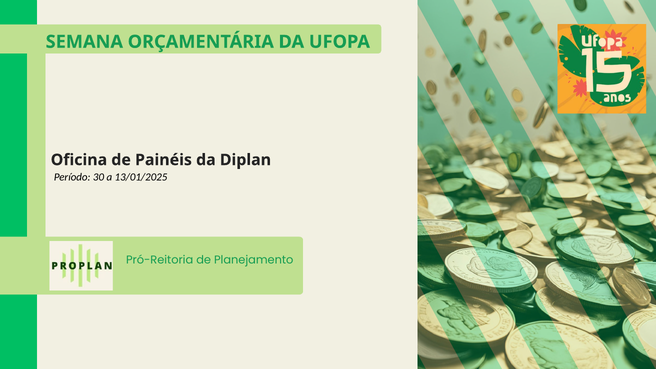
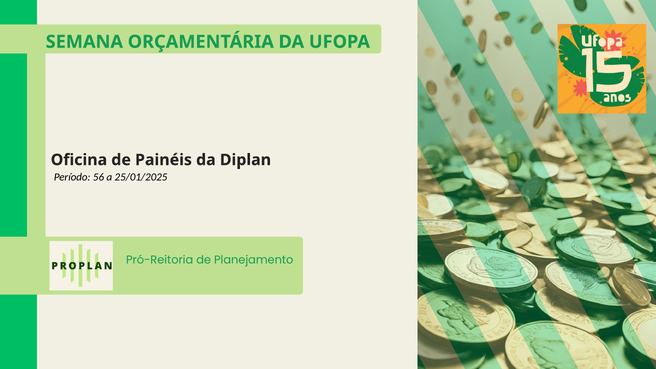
30: 30 -> 56
13/01/2025: 13/01/2025 -> 25/01/2025
